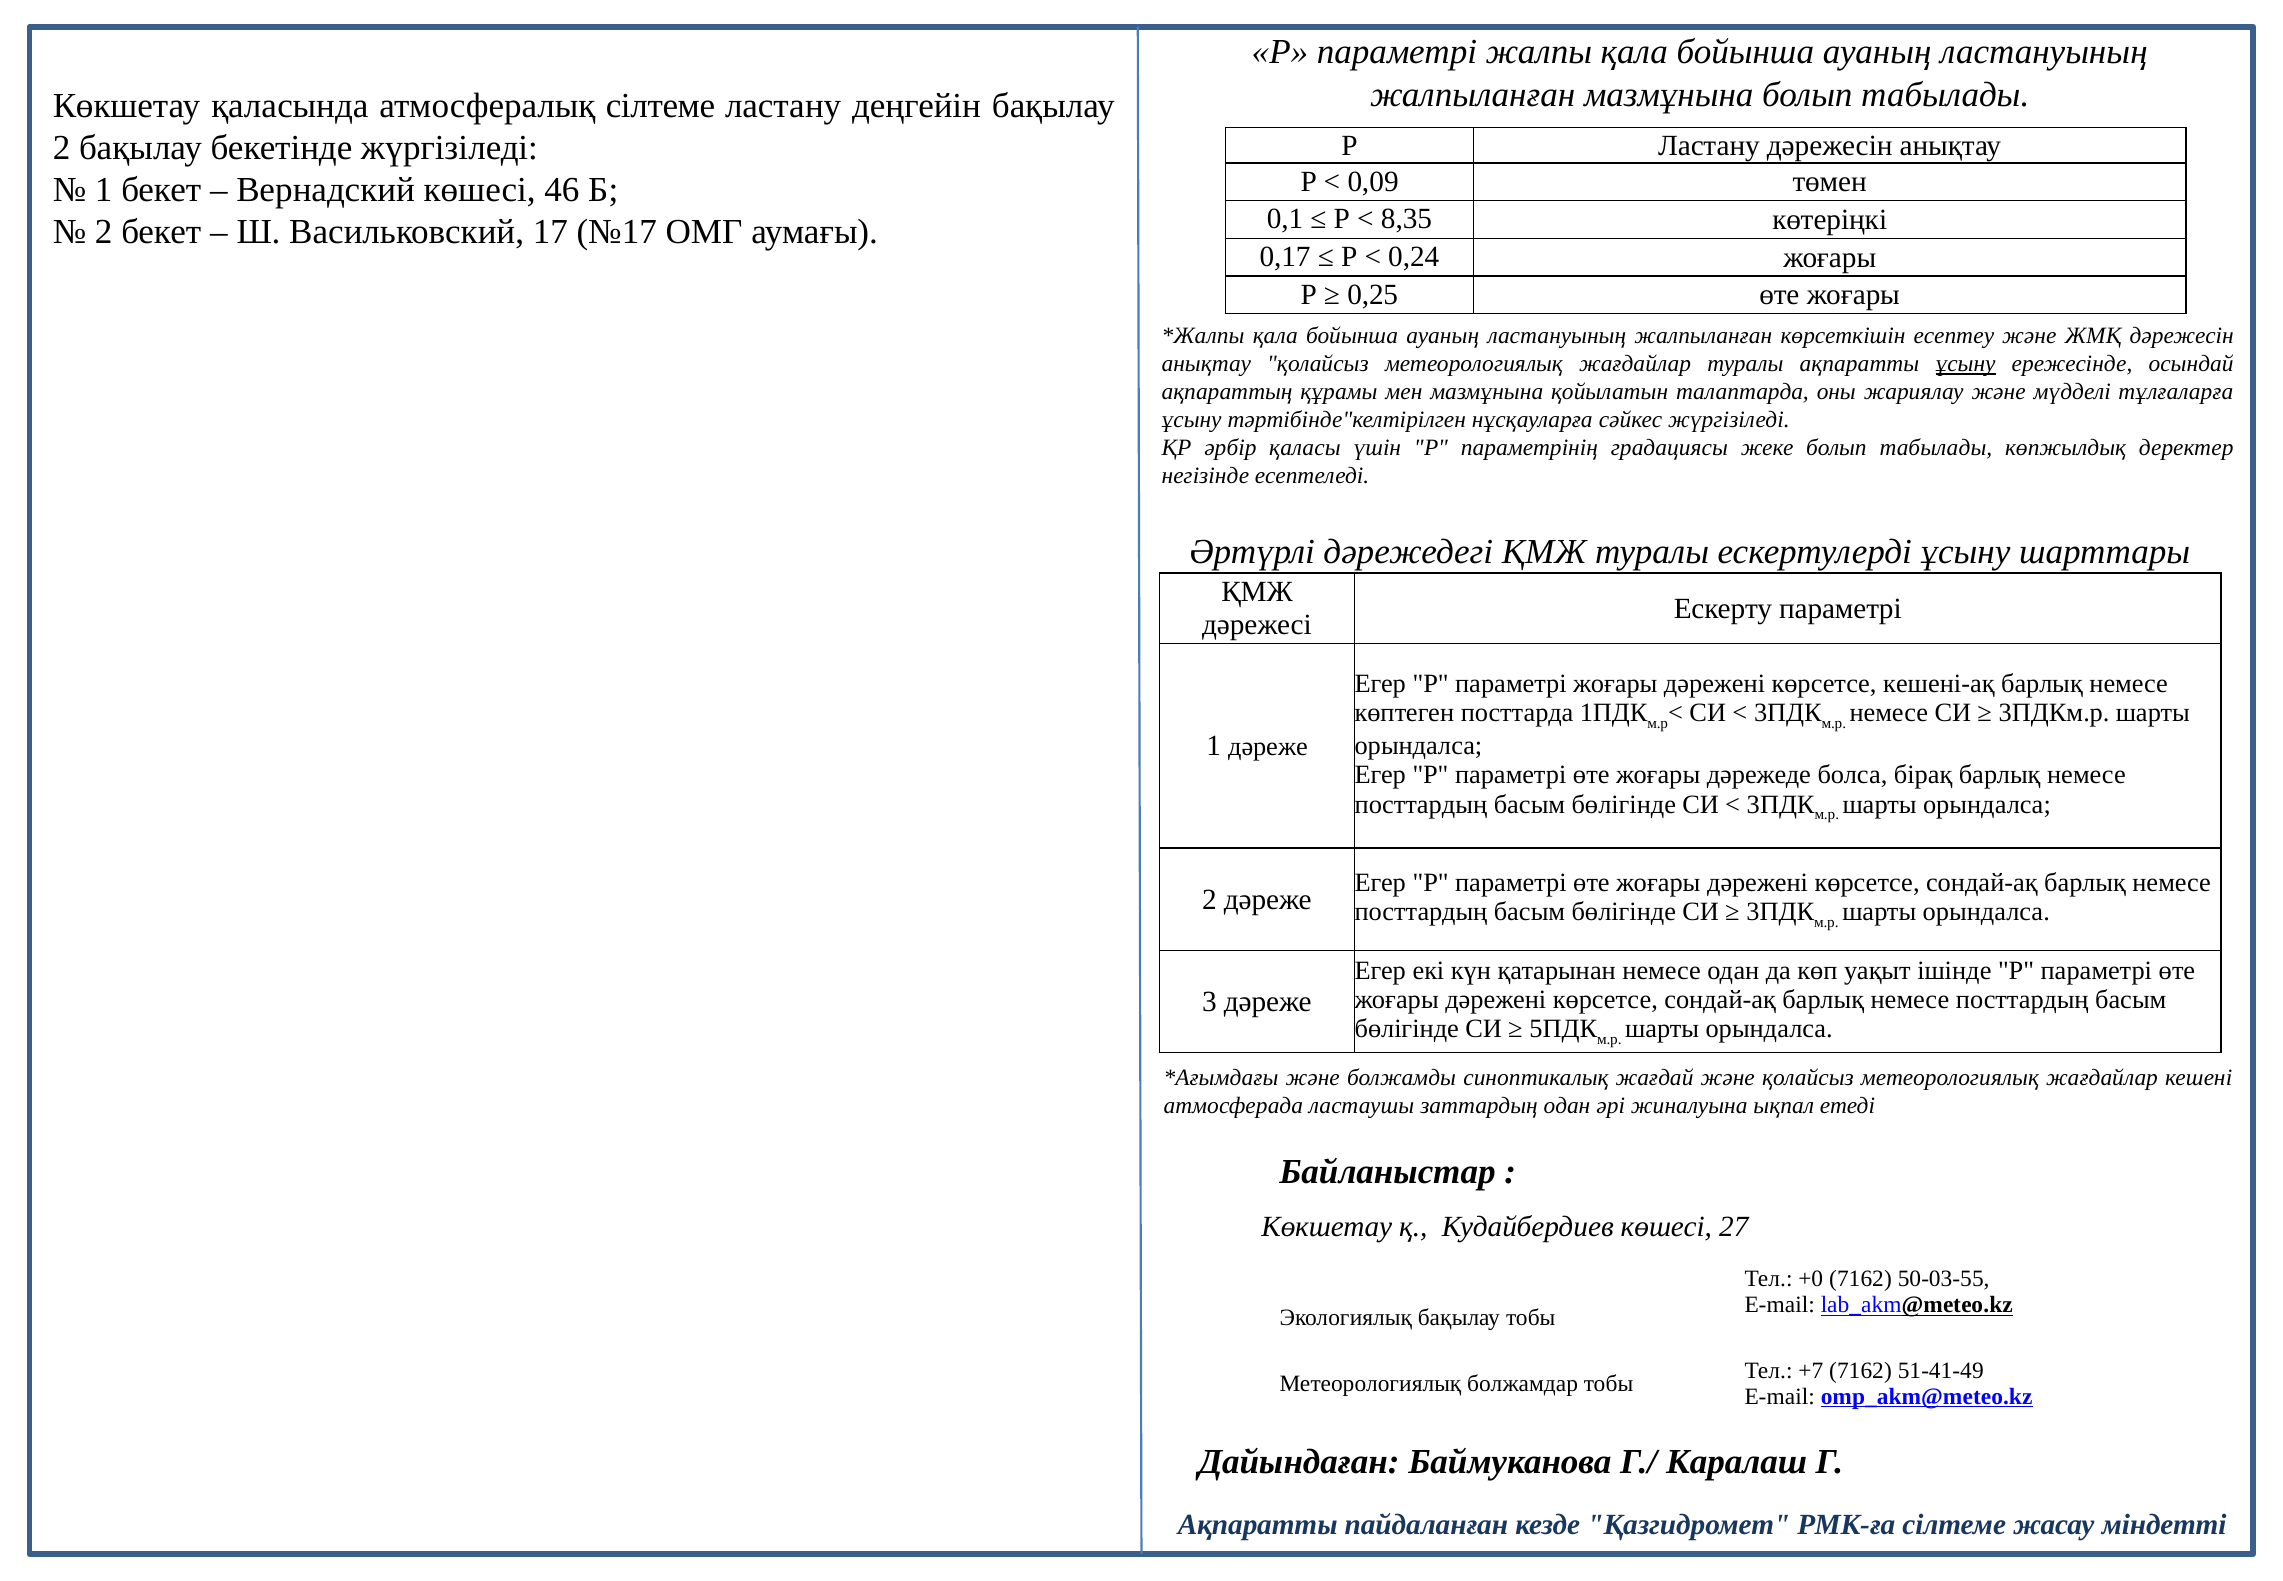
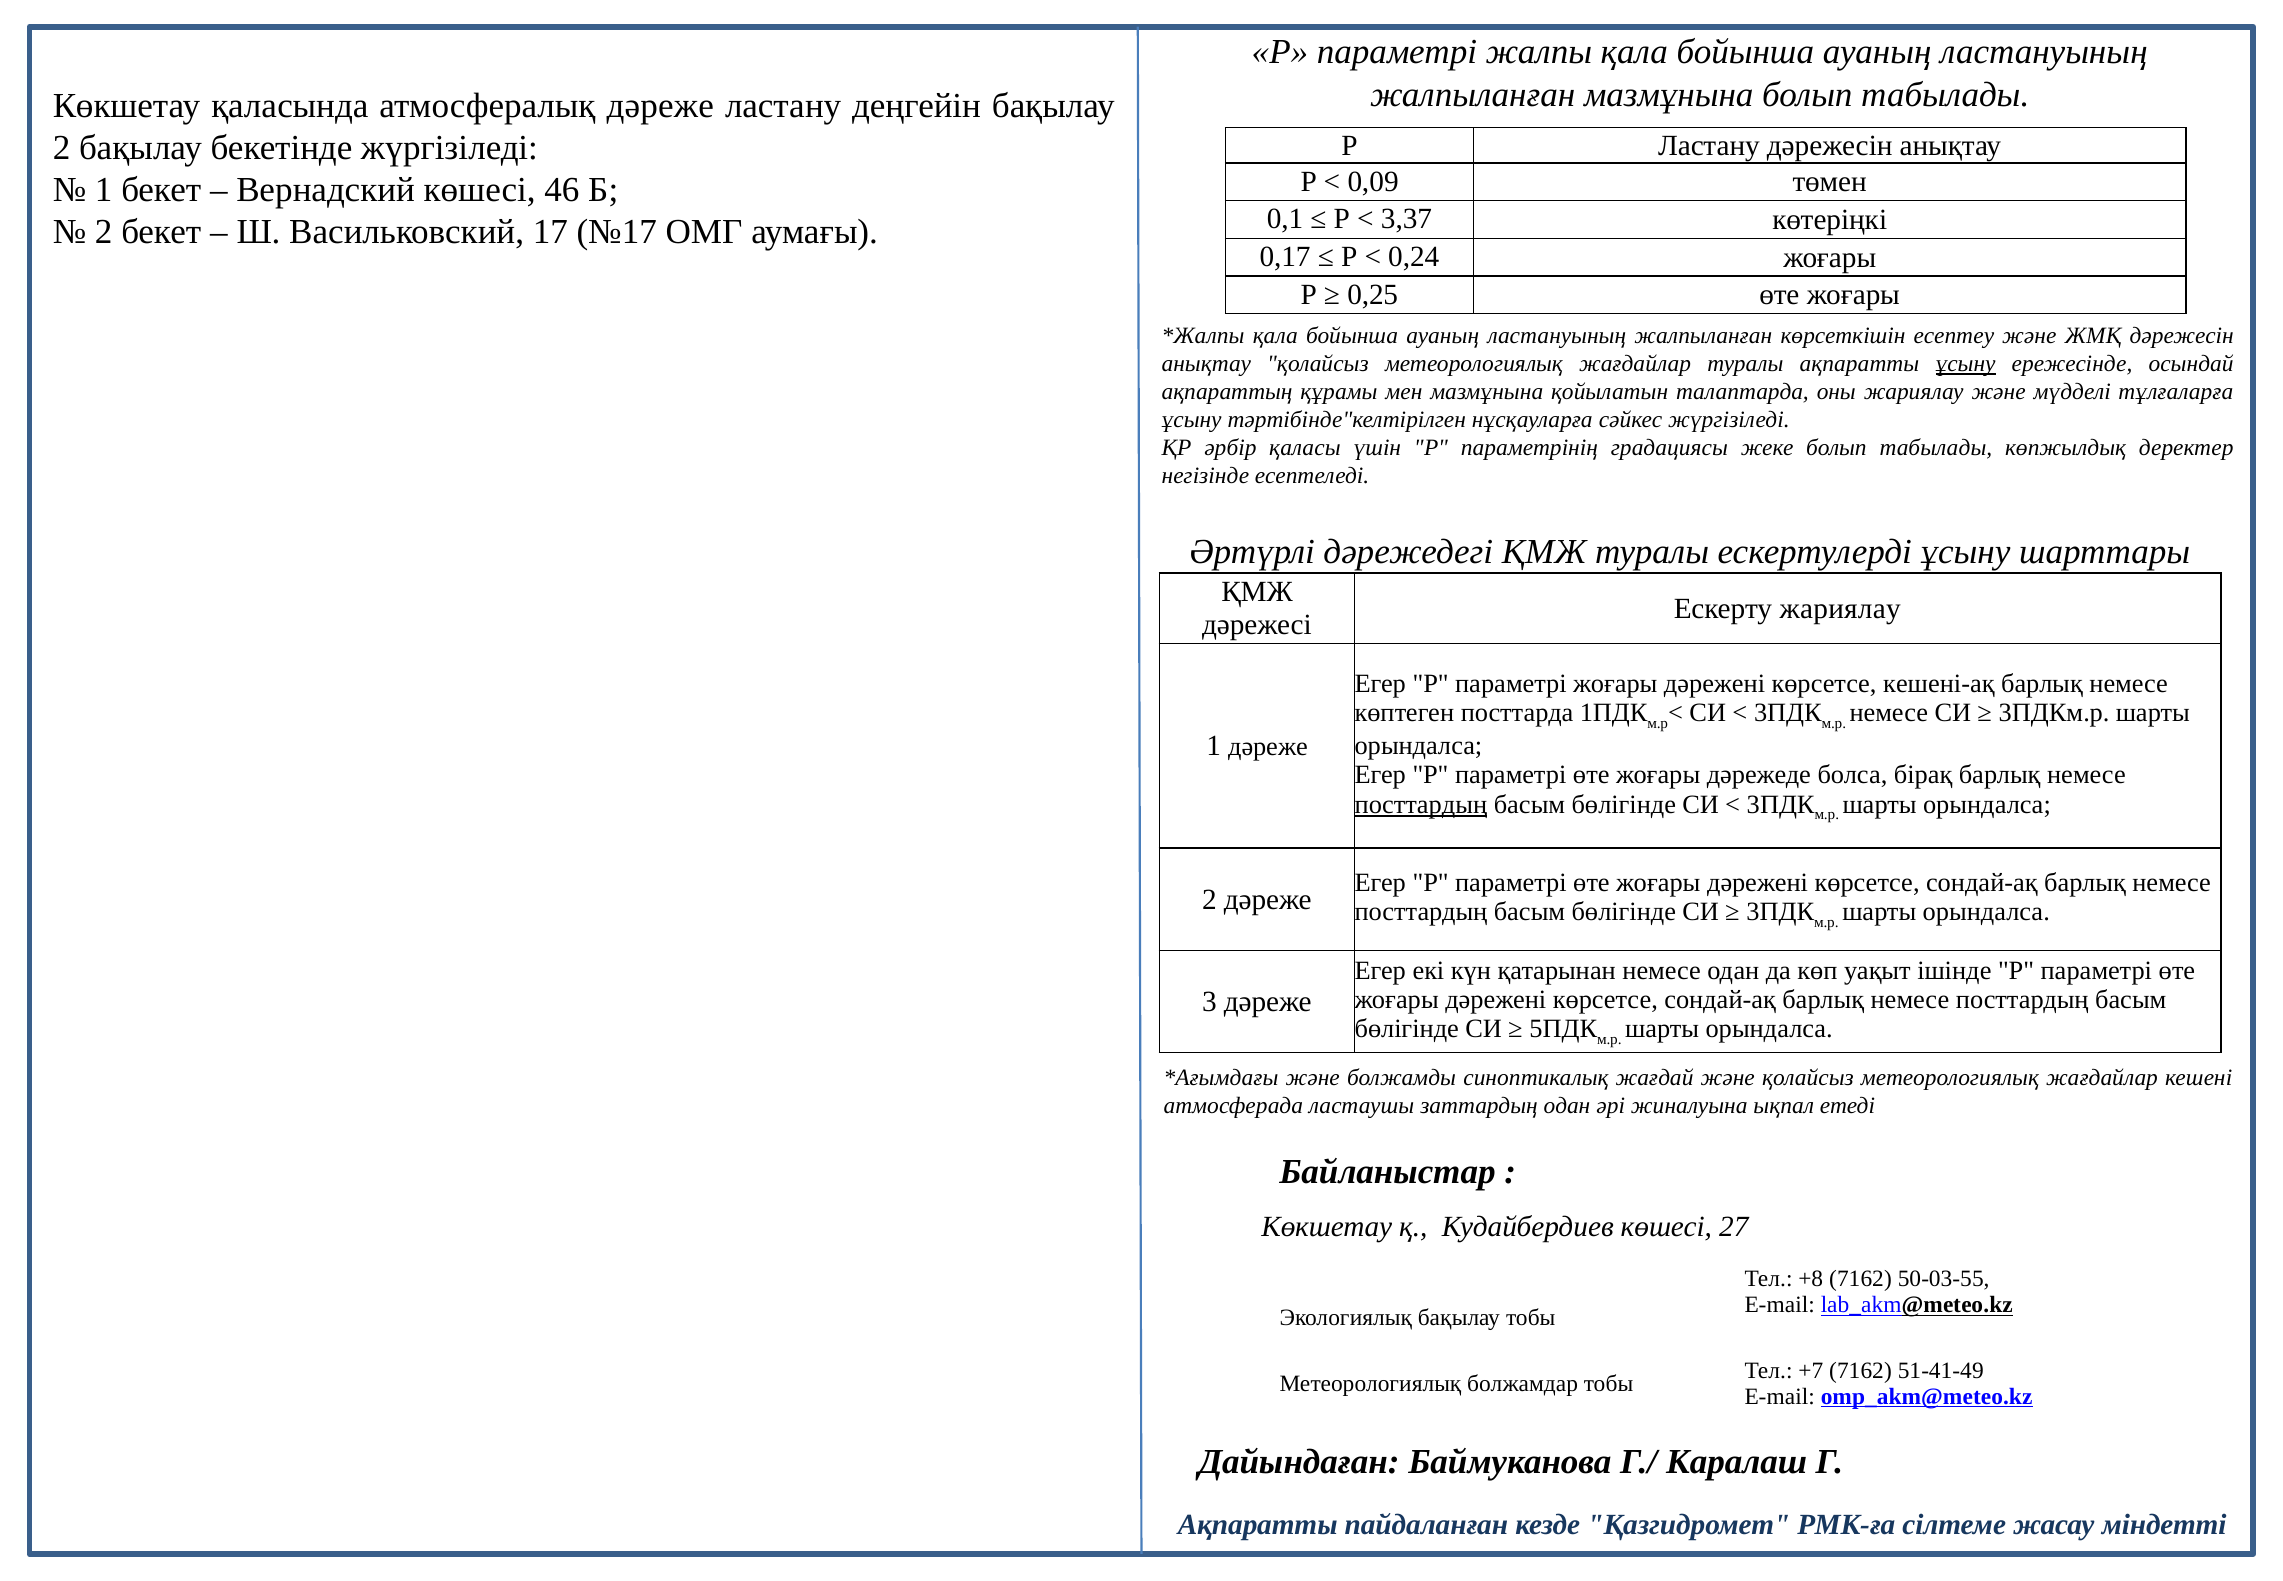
атмосфералық сілтеме: сілтеме -> дәреже
8,35: 8,35 -> 3,37
Ескерту параметрі: параметрі -> жариялау
посттардың at (1421, 804) underline: none -> present
+0: +0 -> +8
